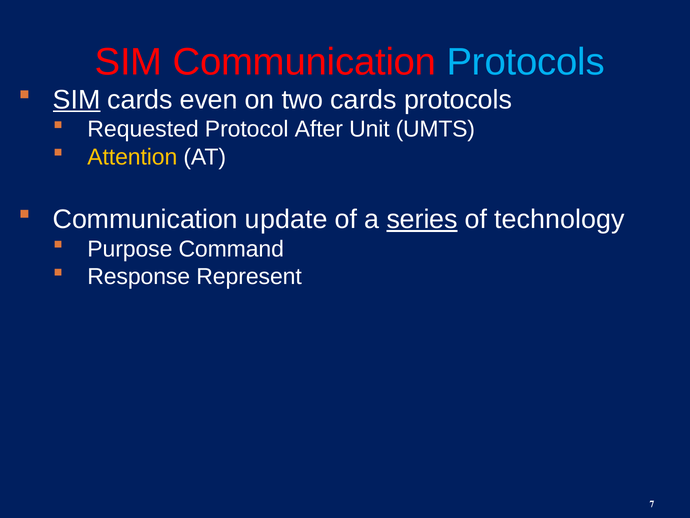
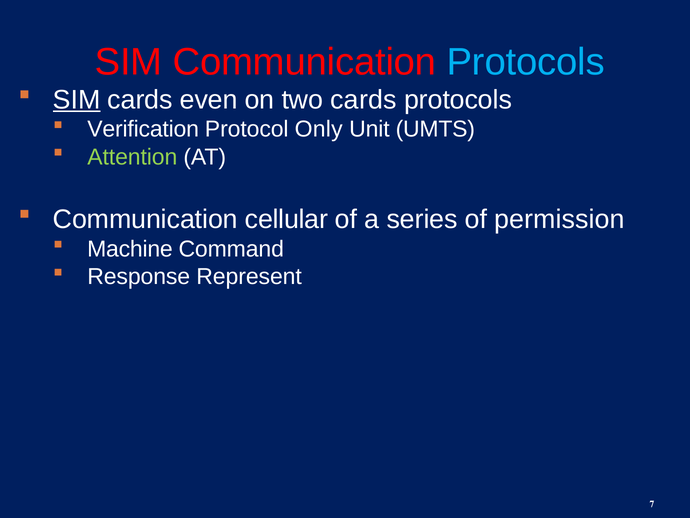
Requested: Requested -> Verification
After: After -> Only
Attention colour: yellow -> light green
update: update -> cellular
series underline: present -> none
technology: technology -> permission
Purpose: Purpose -> Machine
